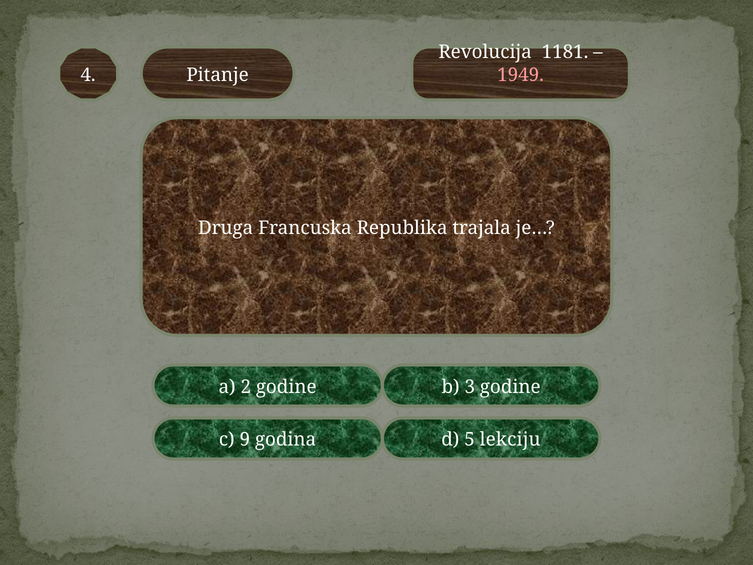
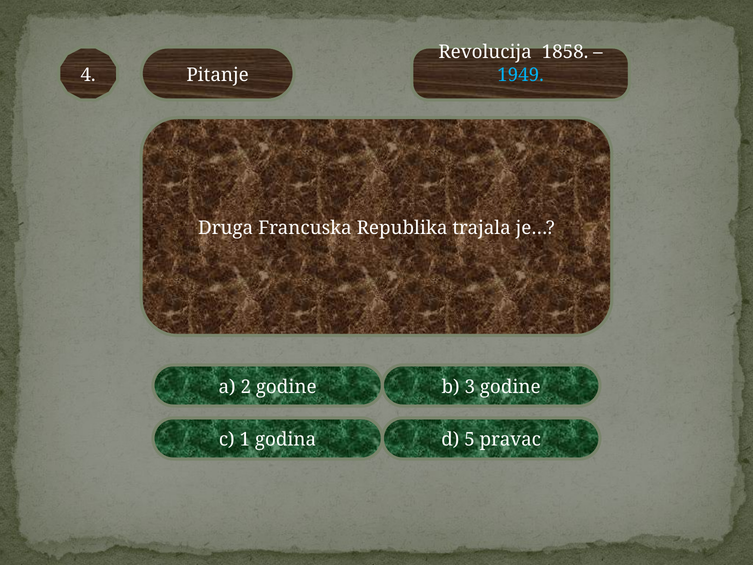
1181: 1181 -> 1858
1949 colour: pink -> light blue
9: 9 -> 1
lekciju: lekciju -> pravac
